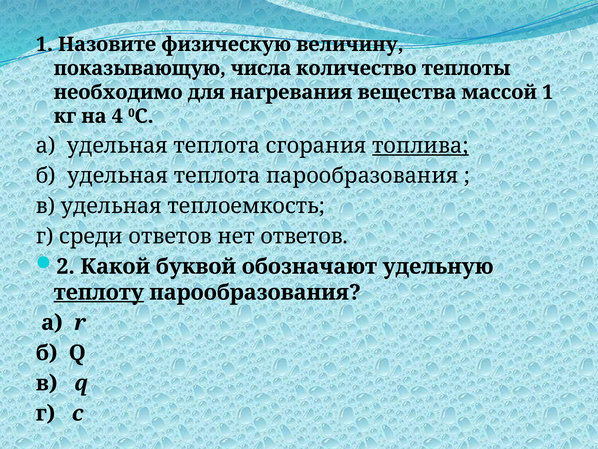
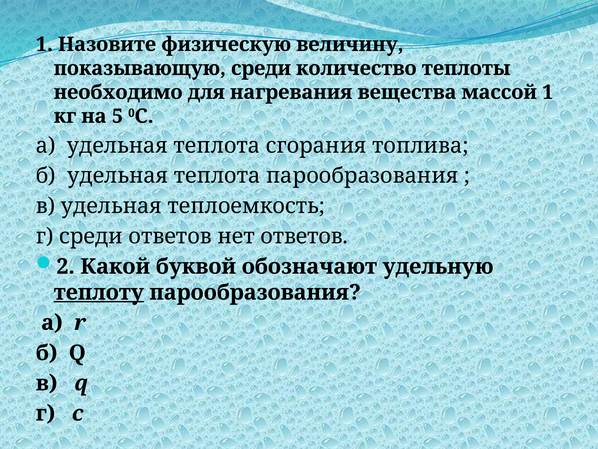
показывающую числа: числа -> среди
4: 4 -> 5
топлива underline: present -> none
